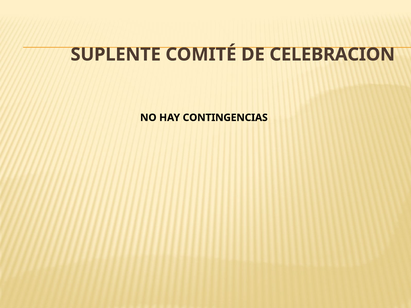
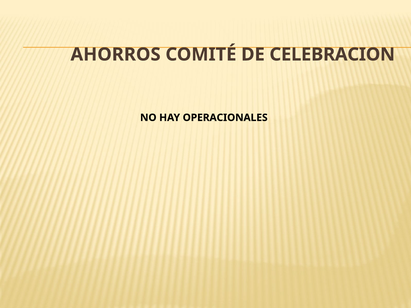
SUPLENTE: SUPLENTE -> AHORROS
CONTINGENCIAS: CONTINGENCIAS -> OPERACIONALES
